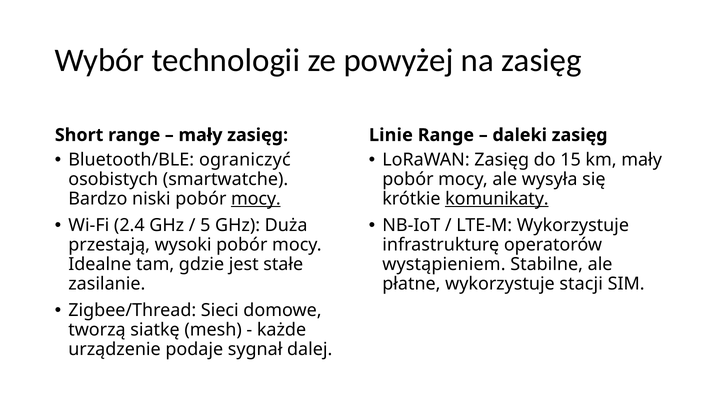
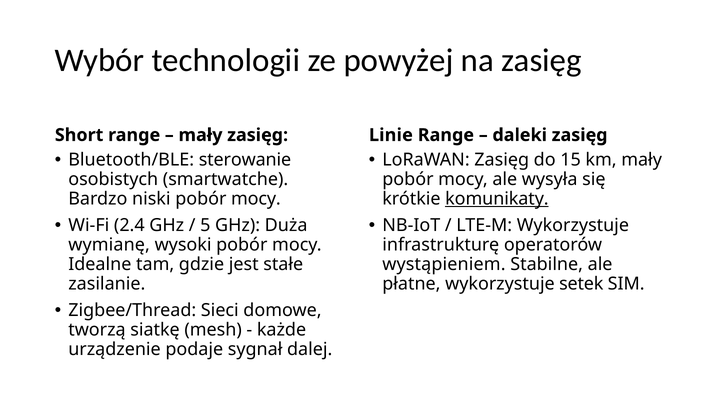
ograniczyć: ograniczyć -> sterowanie
mocy at (256, 199) underline: present -> none
przestają: przestają -> wymianę
stacji: stacji -> setek
